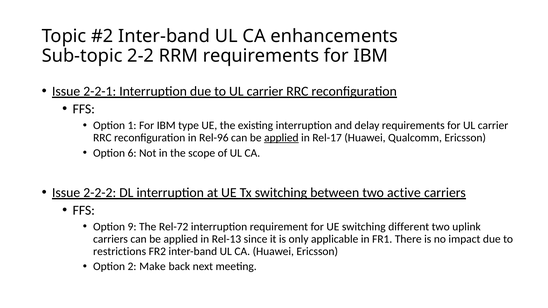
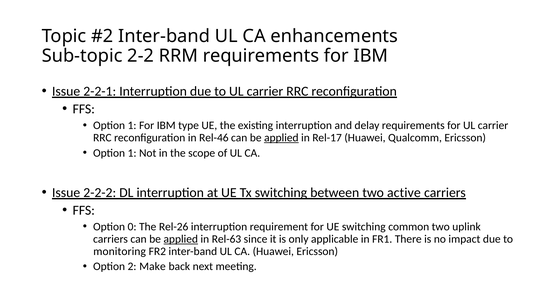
Rel-96: Rel-96 -> Rel-46
6 at (132, 153): 6 -> 1
9: 9 -> 0
Rel-72: Rel-72 -> Rel-26
different: different -> common
applied at (181, 239) underline: none -> present
Rel-13: Rel-13 -> Rel-63
restrictions: restrictions -> monitoring
